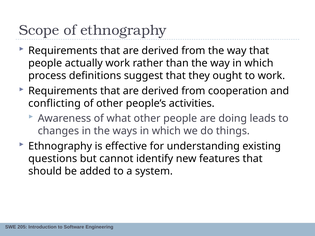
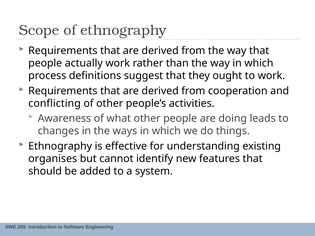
questions: questions -> organises
